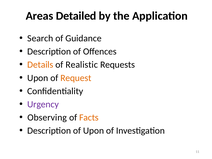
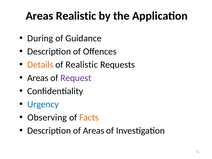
Areas Detailed: Detailed -> Realistic
Search: Search -> During
Upon at (38, 78): Upon -> Areas
Request colour: orange -> purple
Urgency colour: purple -> blue
of Upon: Upon -> Areas
